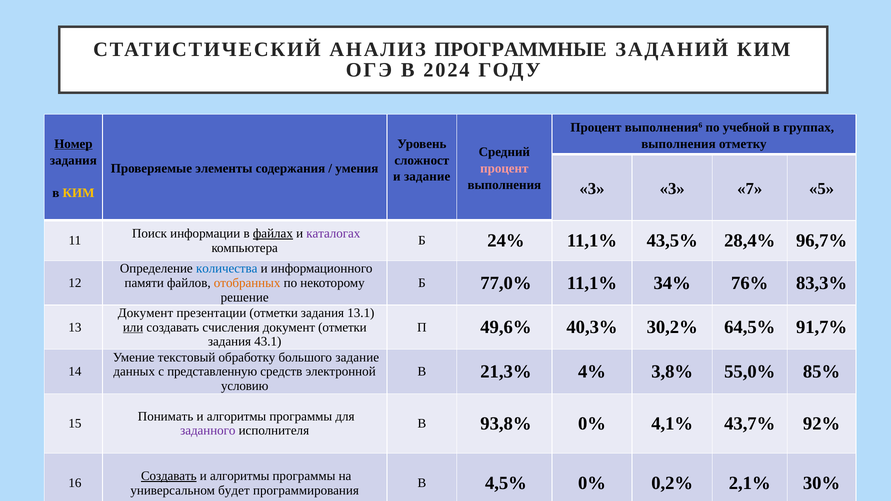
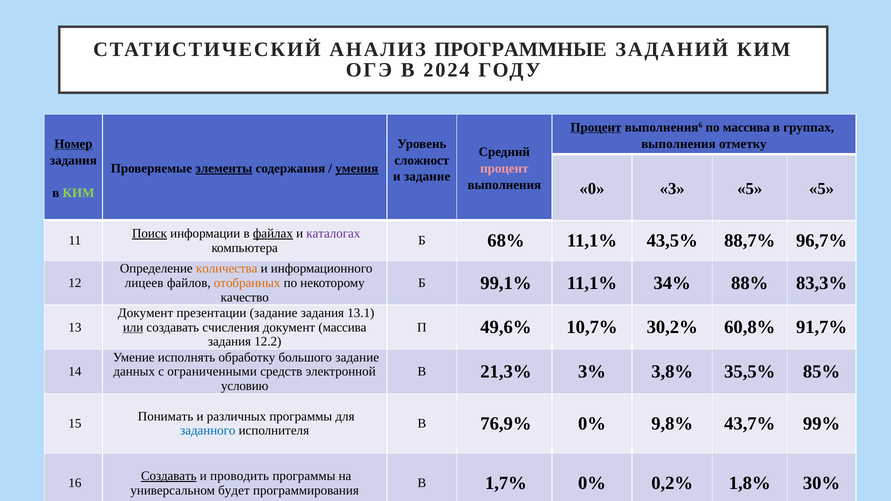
Процент at (596, 127) underline: none -> present
по учебной: учебной -> массива
элементы underline: none -> present
умения underline: none -> present
3 at (592, 189): 3 -> 0
3 7: 7 -> 5
КИМ at (79, 193) colour: yellow -> light green
Поиск underline: none -> present
24%: 24% -> 68%
28,4%: 28,4% -> 88,7%
количества colour: blue -> orange
памяти: памяти -> лицеев
77,0%: 77,0% -> 99,1%
76%: 76% -> 88%
решение: решение -> качество
презентации отметки: отметки -> задание
документ отметки: отметки -> массива
40,3%: 40,3% -> 10,7%
64,5%: 64,5% -> 60,8%
43.1: 43.1 -> 12.2
текстовый: текстовый -> исполнять
представленную: представленную -> ограниченными
4%: 4% -> 3%
55,0%: 55,0% -> 35,5%
алгоритмы at (237, 416): алгоритмы -> различных
93,8%: 93,8% -> 76,9%
4,1%: 4,1% -> 9,8%
92%: 92% -> 99%
заданного colour: purple -> blue
алгоритмы at (240, 476): алгоритмы -> проводить
4,5%: 4,5% -> 1,7%
2,1%: 2,1% -> 1,8%
